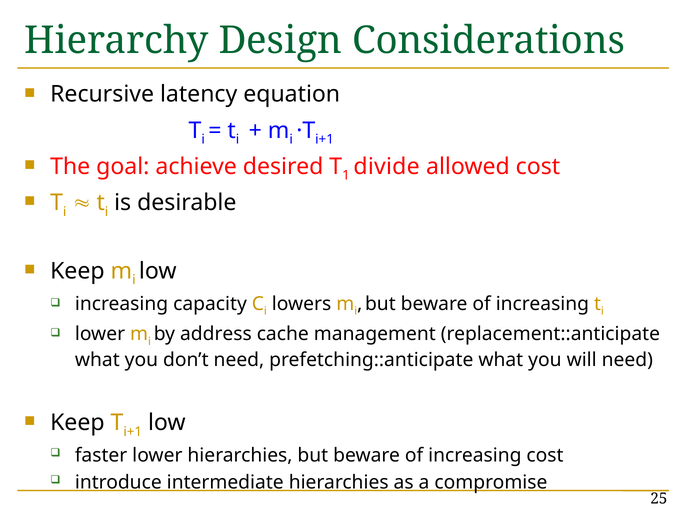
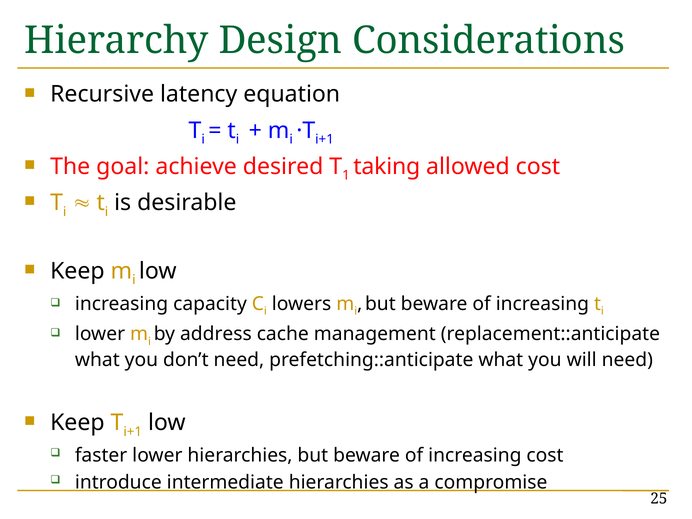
divide: divide -> taking
